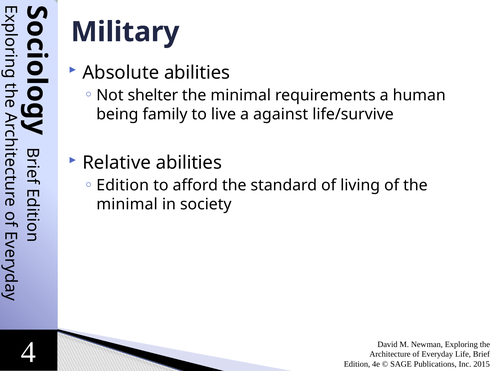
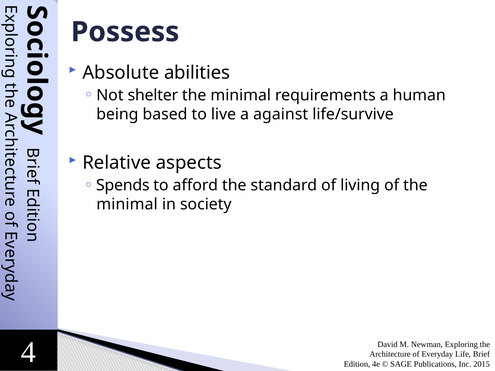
Military: Military -> Possess
family: family -> based
Relative abilities: abilities -> aspects
Edition at (123, 186): Edition -> Spends
